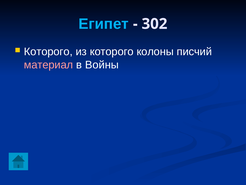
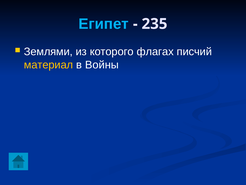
302: 302 -> 235
Которого at (48, 52): Которого -> Землями
колоны: колоны -> флагах
материал colour: pink -> yellow
